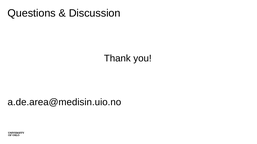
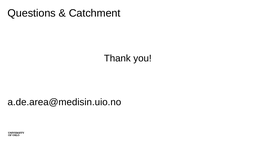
Discussion: Discussion -> Catchment
